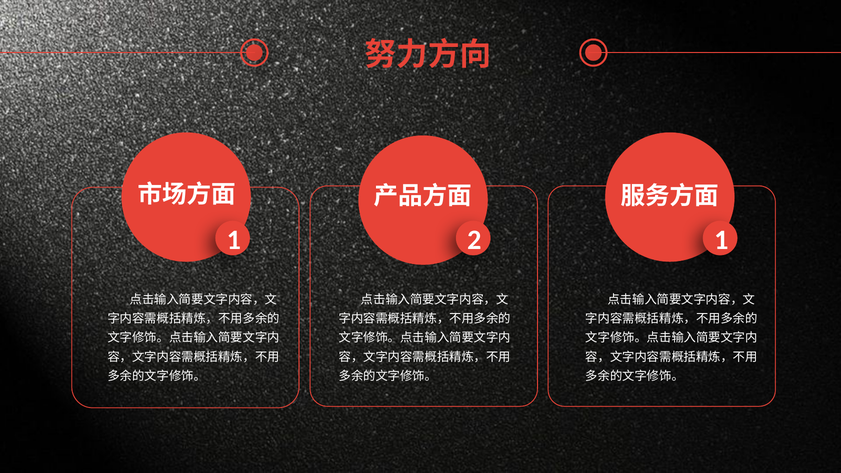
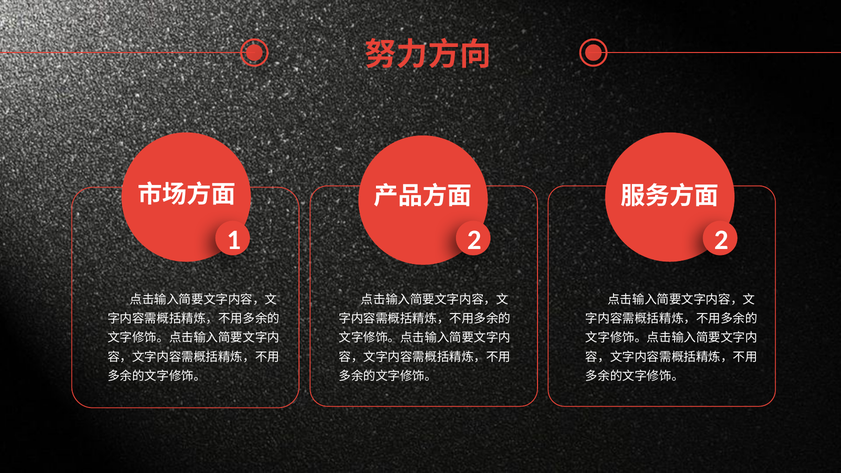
2 1: 1 -> 2
